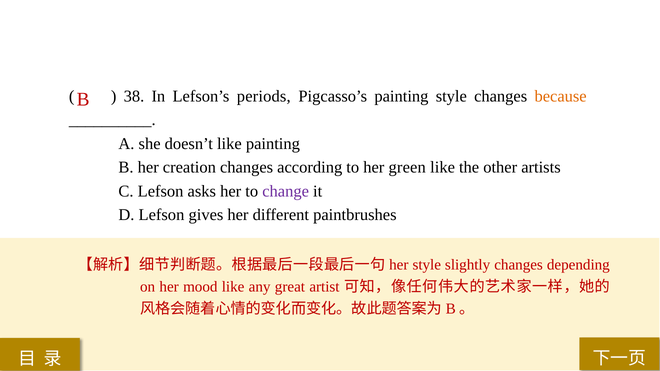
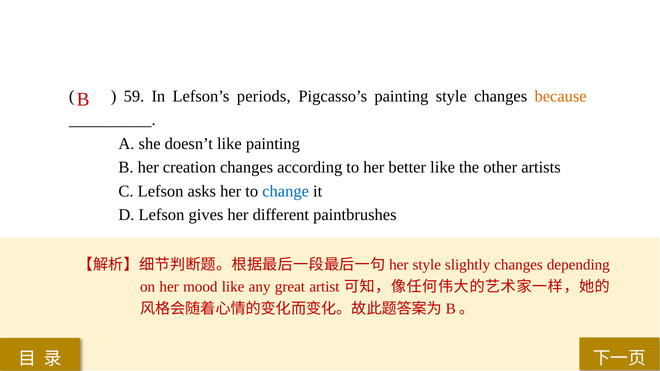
38: 38 -> 59
green: green -> better
change colour: purple -> blue
